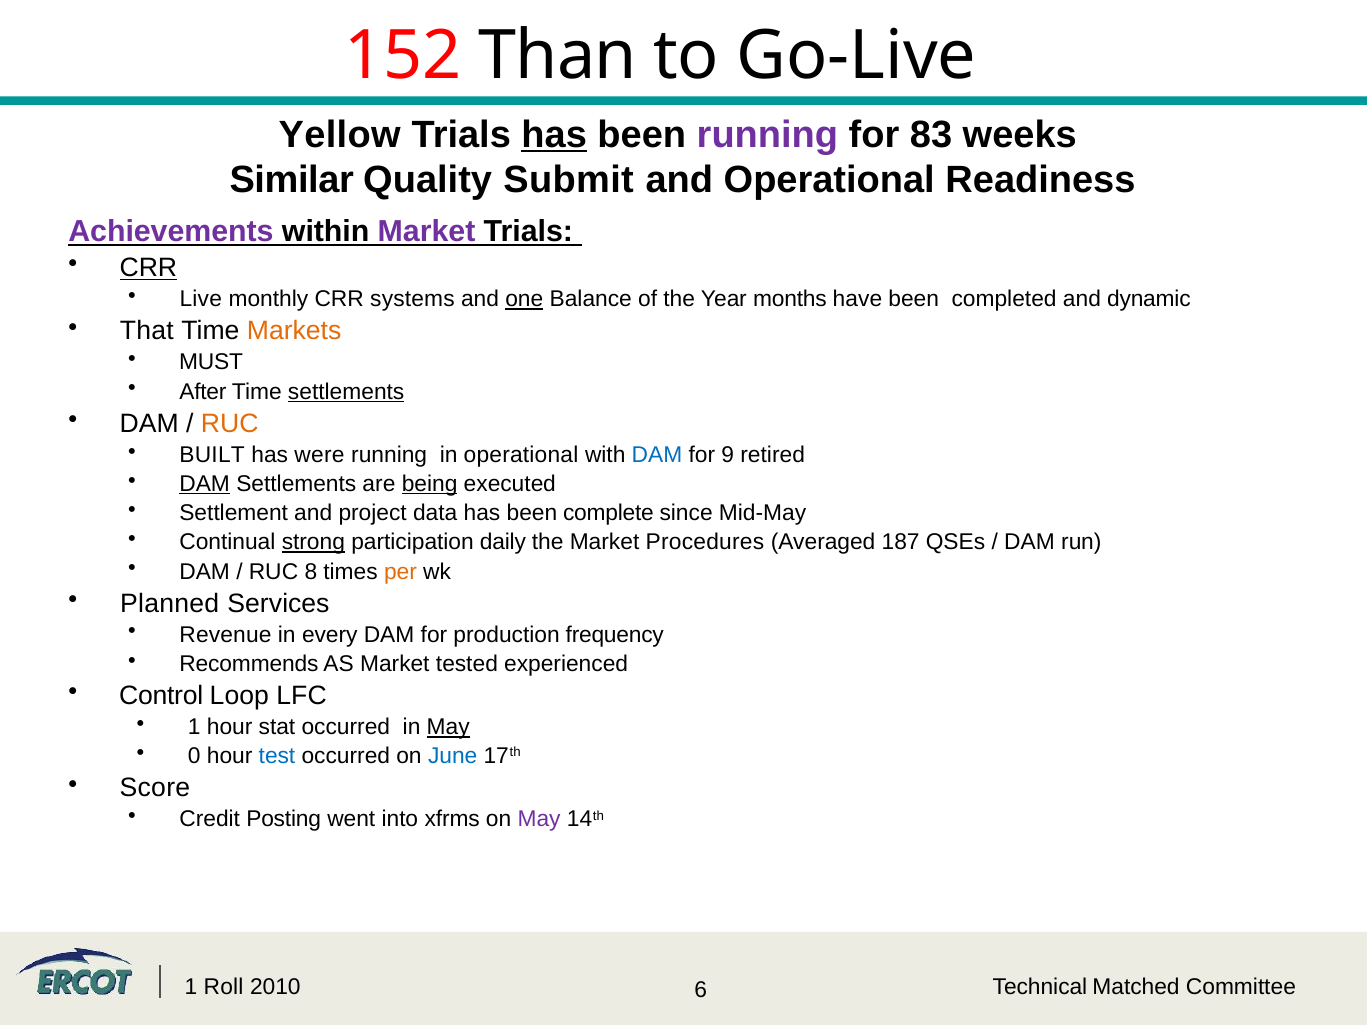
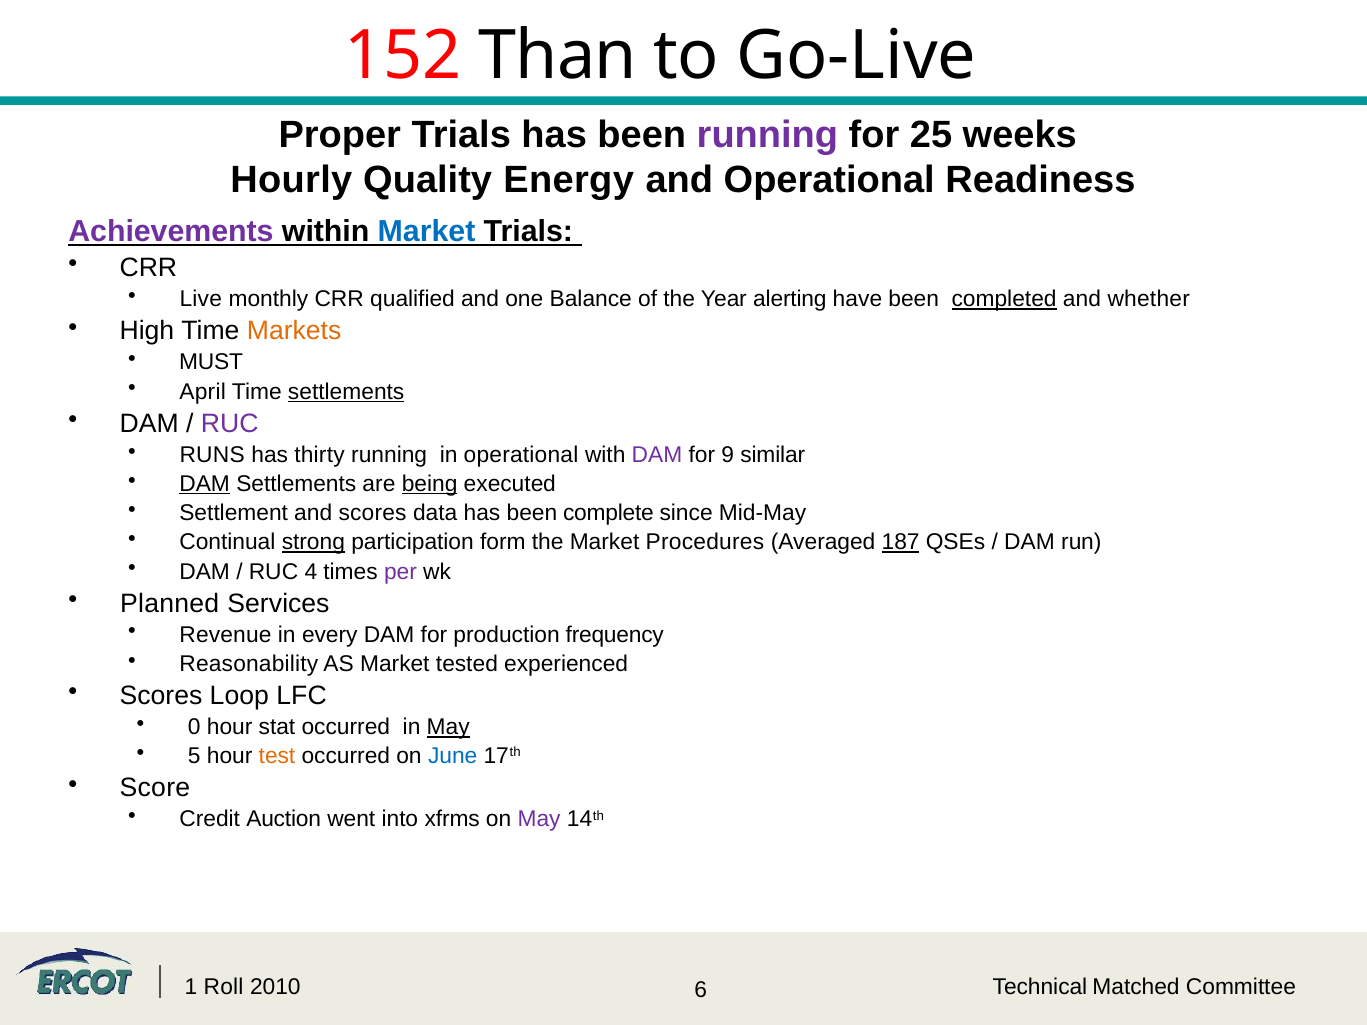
Yellow: Yellow -> Proper
has at (554, 135) underline: present -> none
83: 83 -> 25
Similar: Similar -> Hourly
Submit: Submit -> Energy
Market at (427, 232) colour: purple -> blue
CRR at (148, 268) underline: present -> none
systems: systems -> qualified
one underline: present -> none
months: months -> alerting
completed underline: none -> present
dynamic: dynamic -> whether
That: That -> High
After: After -> April
RUC at (230, 424) colour: orange -> purple
BUILT: BUILT -> RUNS
were: were -> thirty
DAM at (657, 455) colour: blue -> purple
retired: retired -> similar
and project: project -> scores
daily: daily -> form
187 underline: none -> present
8: 8 -> 4
per colour: orange -> purple
Recommends: Recommends -> Reasonability
Control at (161, 696): Control -> Scores
1 at (194, 727): 1 -> 0
0: 0 -> 5
test colour: blue -> orange
Posting: Posting -> Auction
